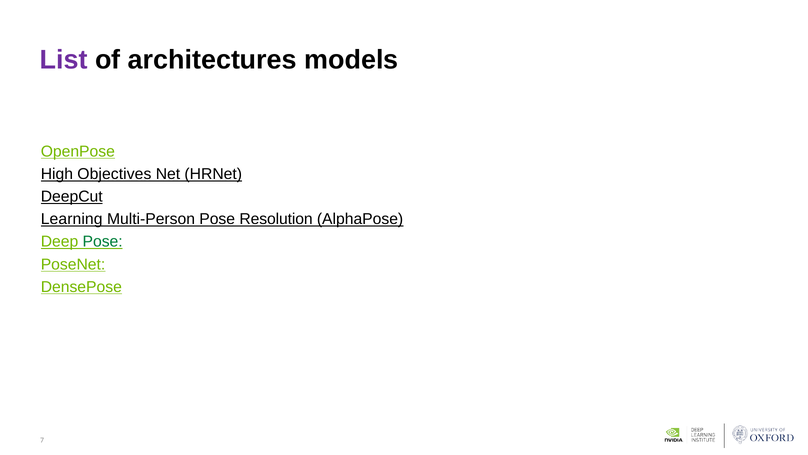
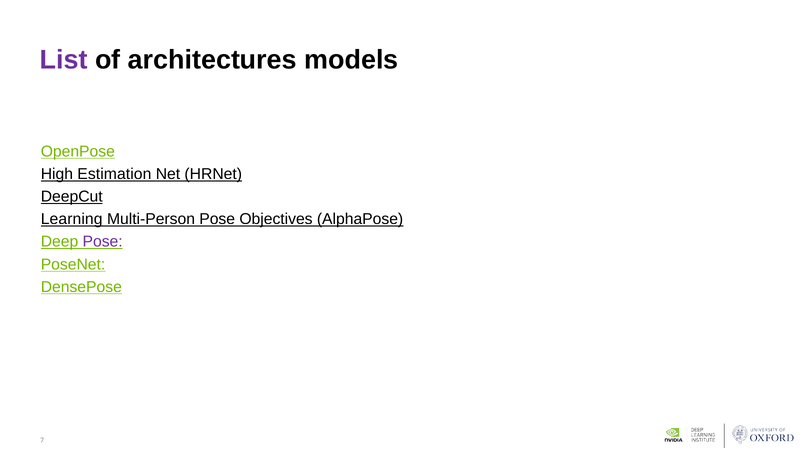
Objectives: Objectives -> Estimation
Resolution: Resolution -> Objectives
Pose at (103, 241) colour: green -> purple
